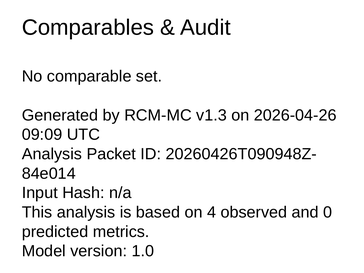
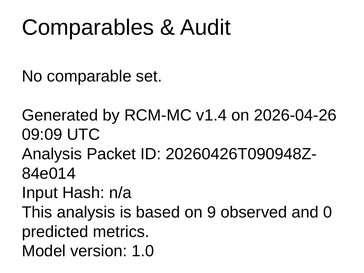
v1.3: v1.3 -> v1.4
4: 4 -> 9
